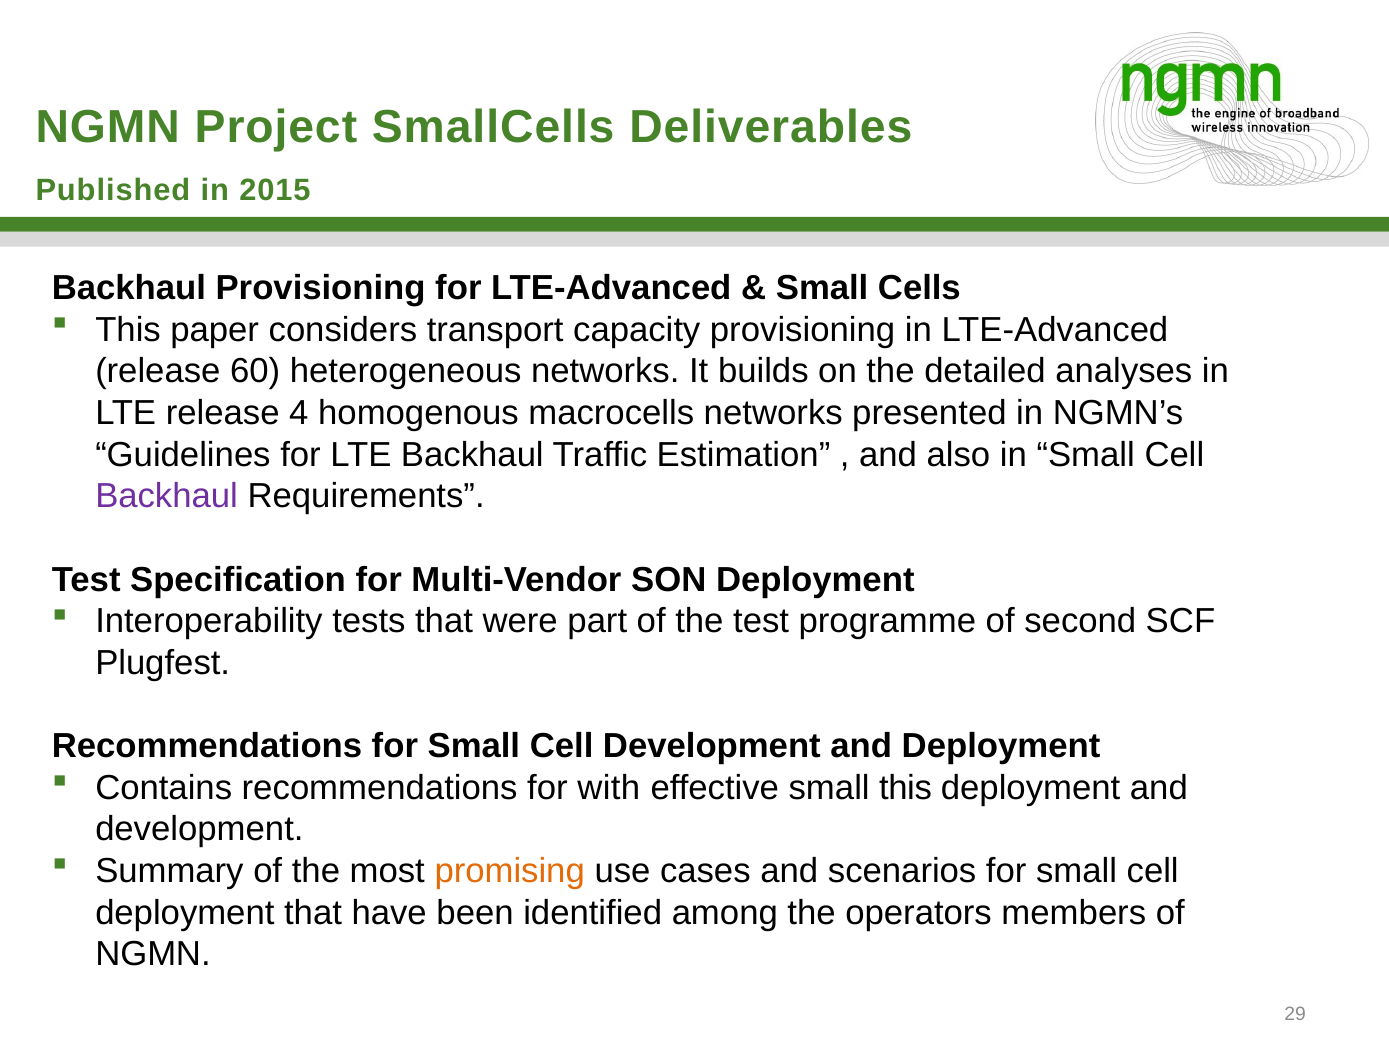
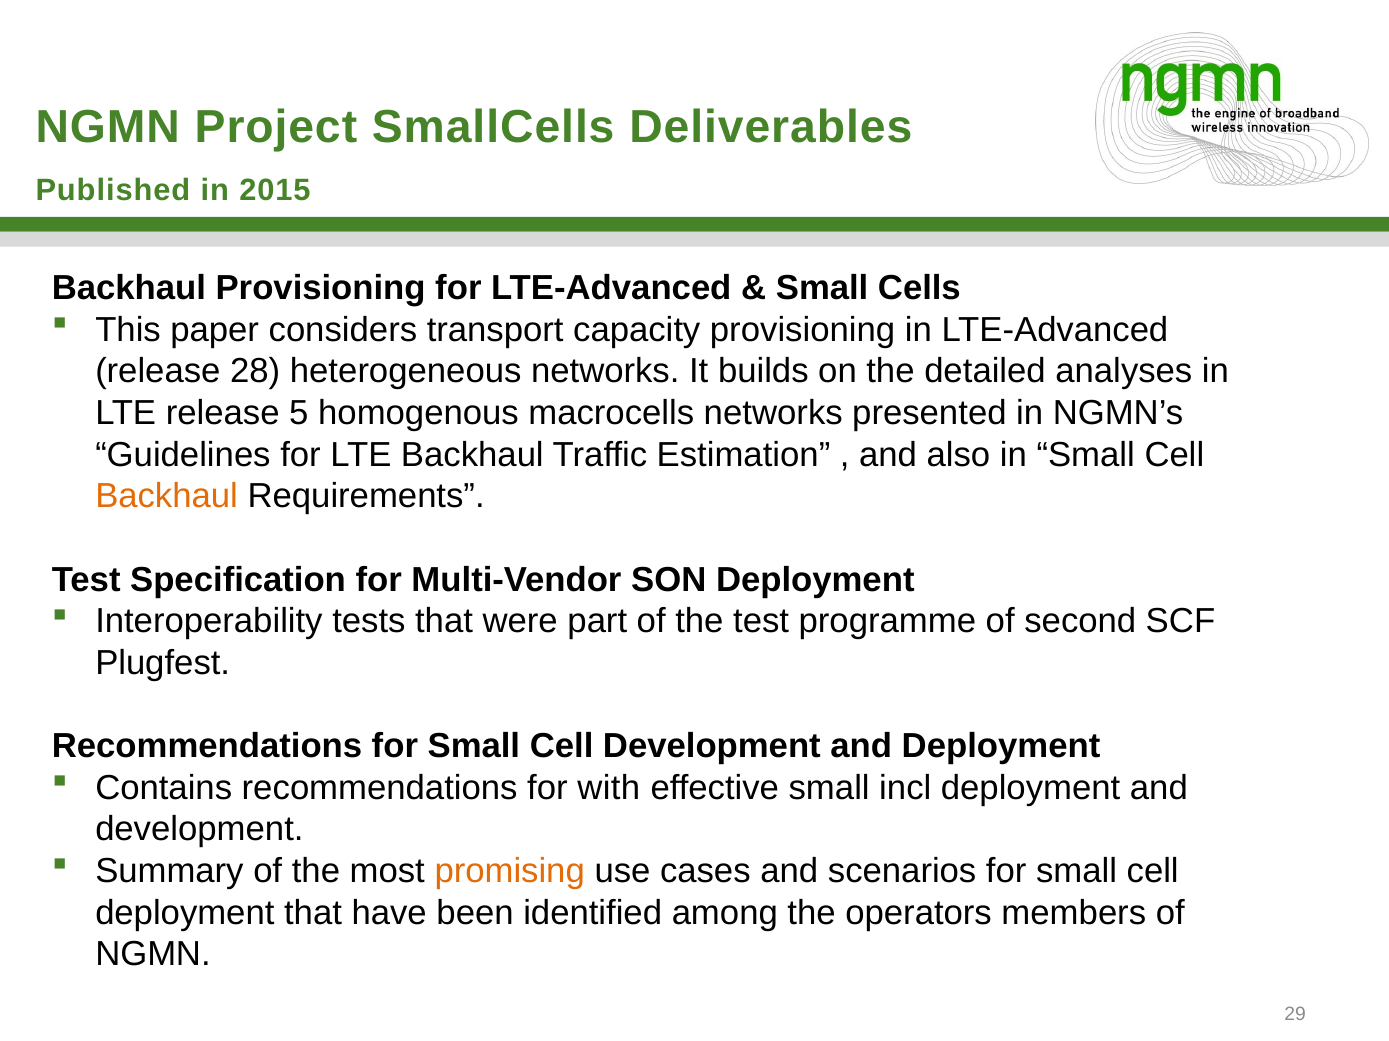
60: 60 -> 28
4: 4 -> 5
Backhaul at (167, 497) colour: purple -> orange
small this: this -> incl
